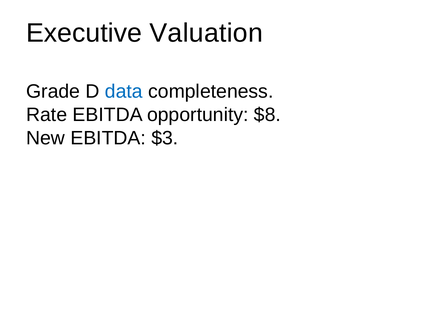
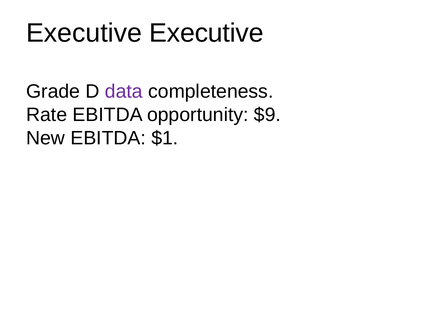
Executive Valuation: Valuation -> Executive
data colour: blue -> purple
$8: $8 -> $9
$3: $3 -> $1
